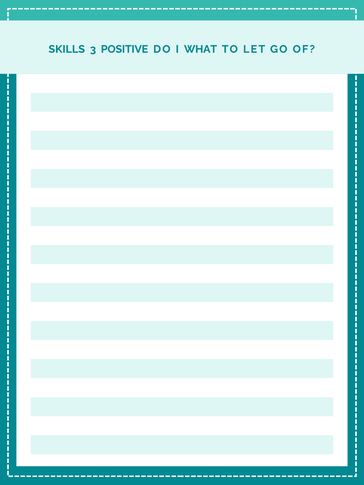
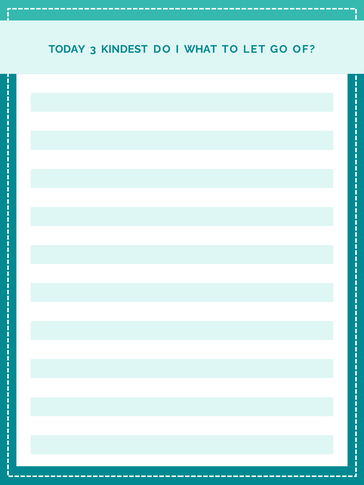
SKILLS: SKILLS -> TODAY
POSITIVE: POSITIVE -> KINDEST
